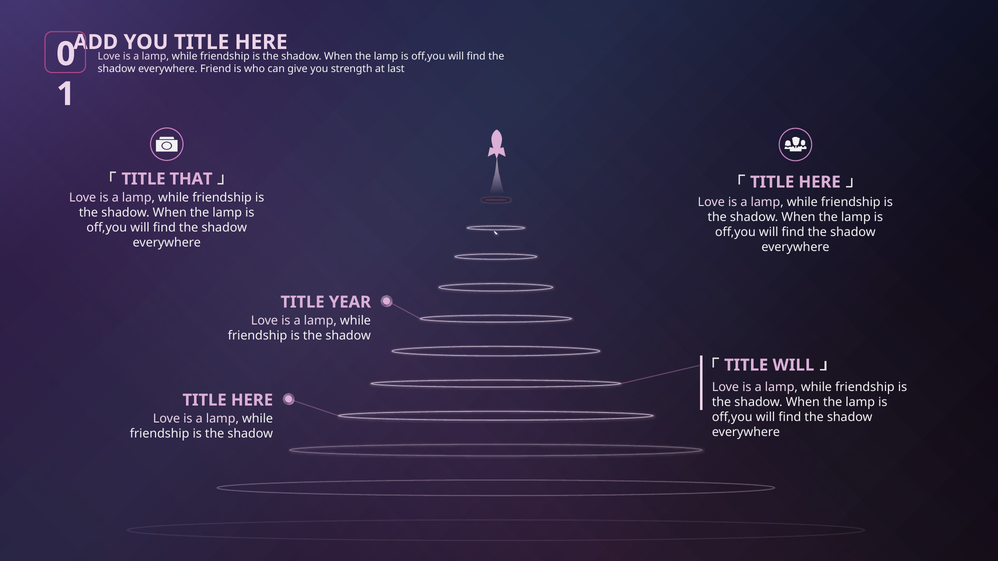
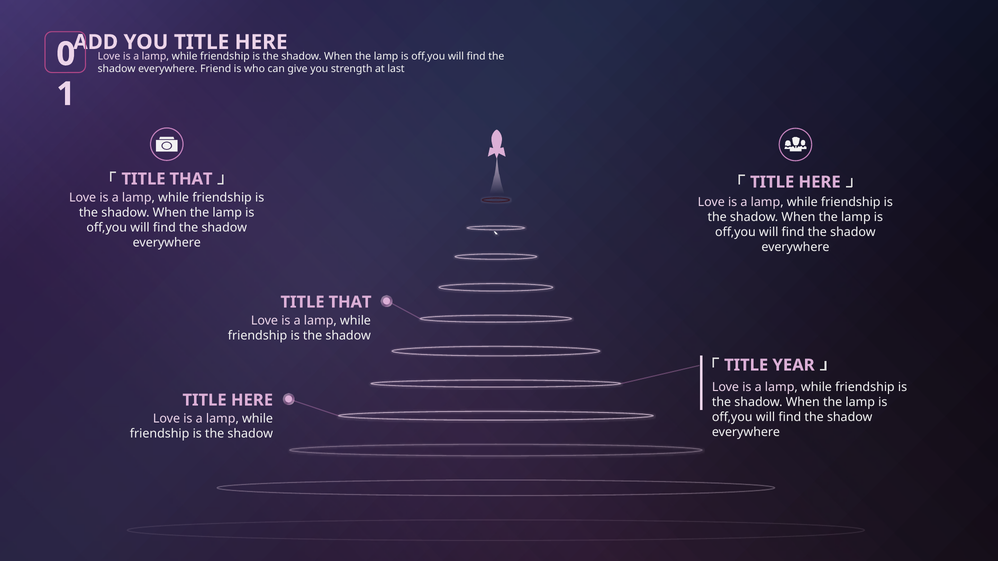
YEAR at (350, 302): YEAR -> THAT
TITLE WILL: WILL -> YEAR
